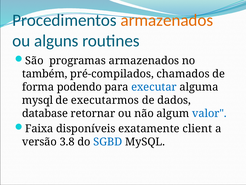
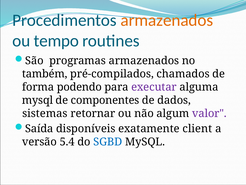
alguns: alguns -> tempo
executar colour: blue -> purple
executarmos: executarmos -> componentes
database: database -> sistemas
valor colour: blue -> purple
Faixa: Faixa -> Saída
3.8: 3.8 -> 5.4
